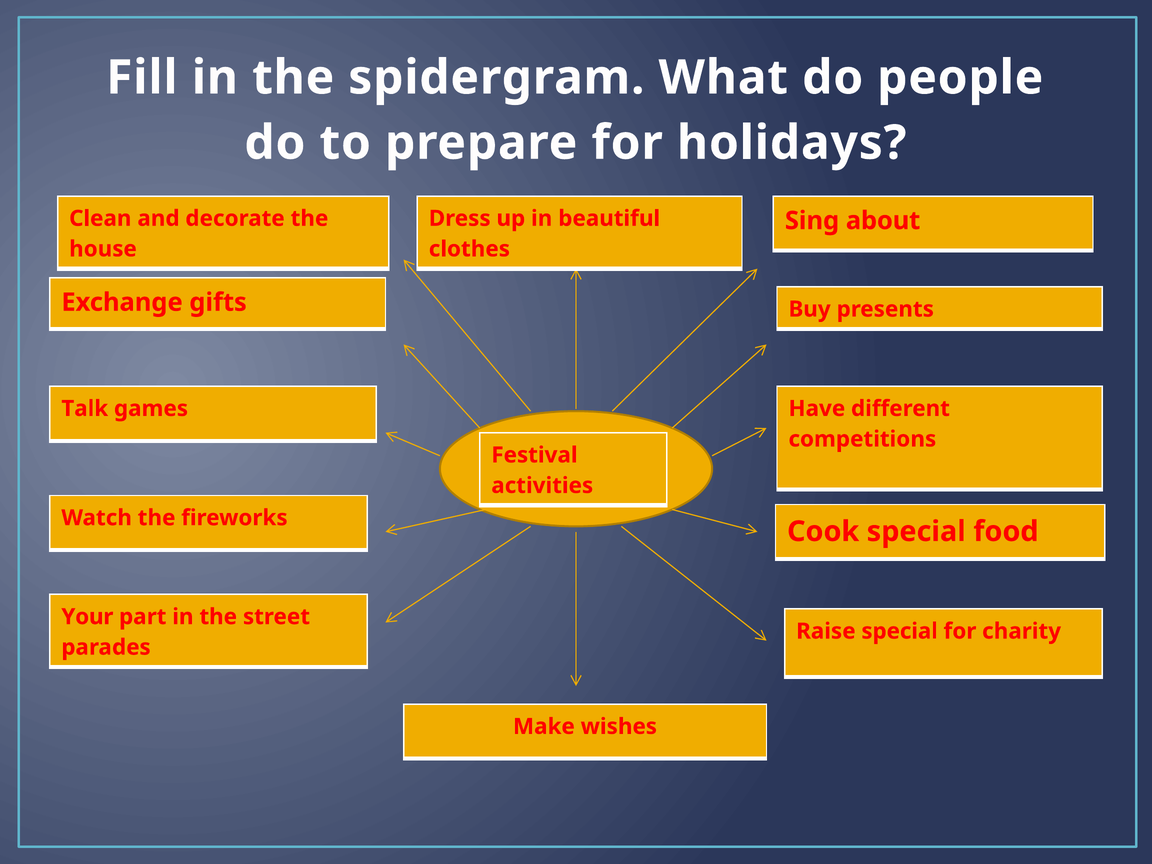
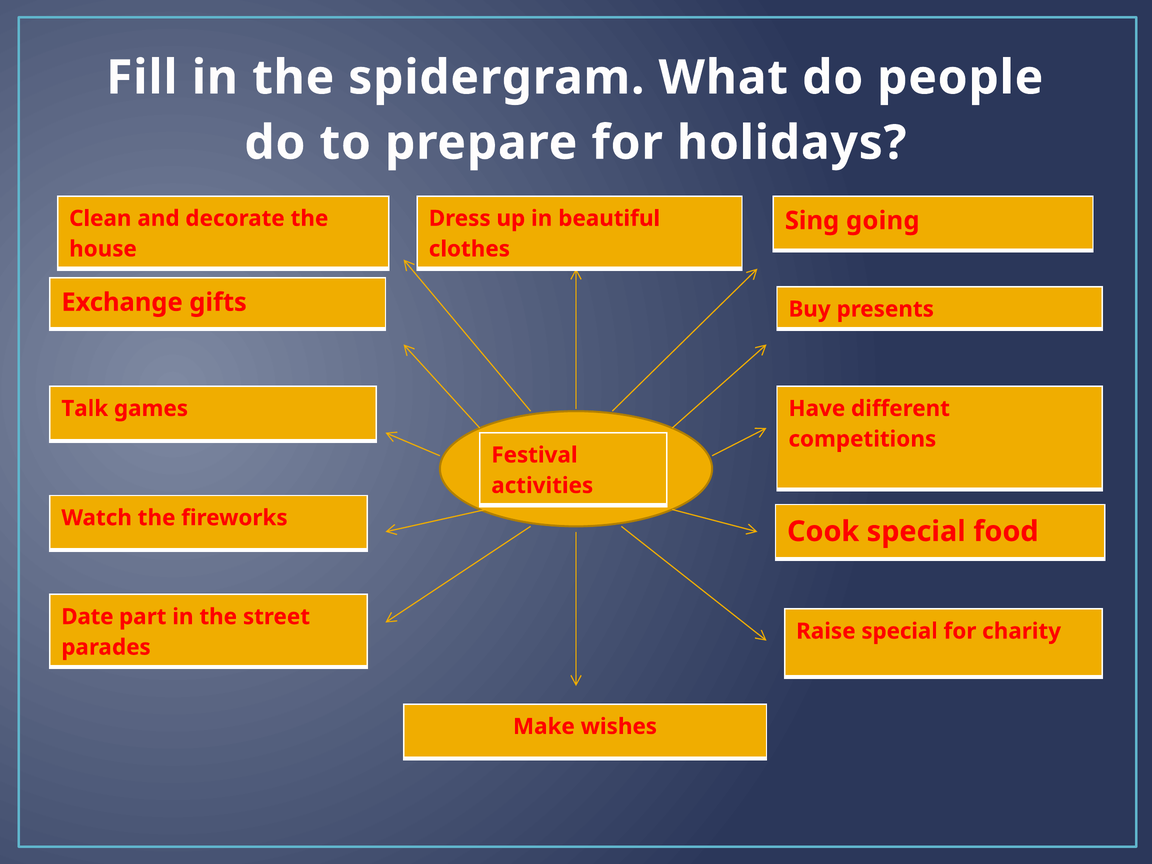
about: about -> going
Your: Your -> Date
